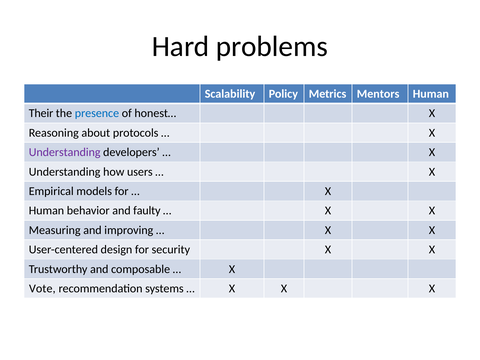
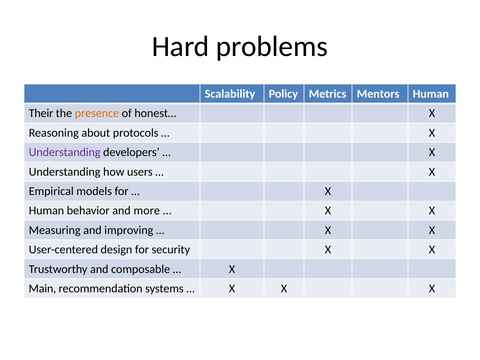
presence colour: blue -> orange
faulty: faulty -> more
Vote: Vote -> Main
